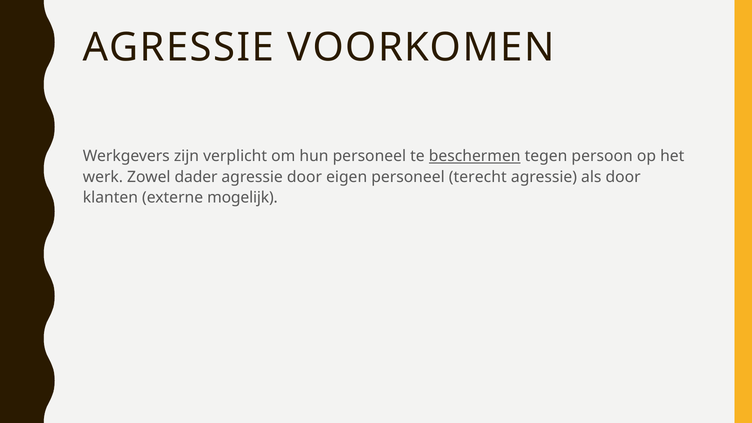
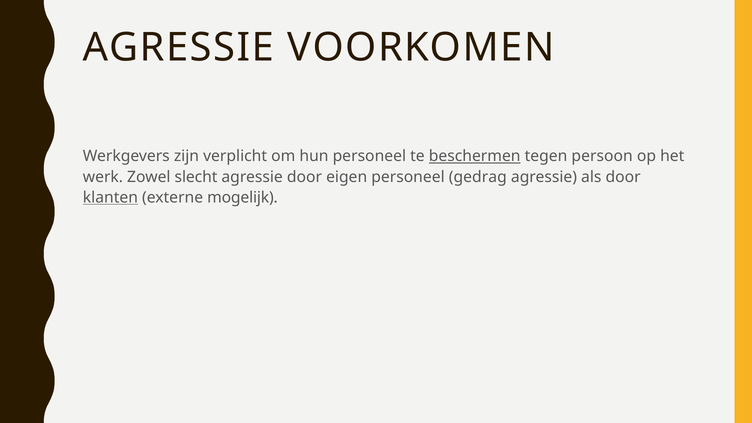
dader: dader -> slecht
terecht: terecht -> gedrag
klanten underline: none -> present
